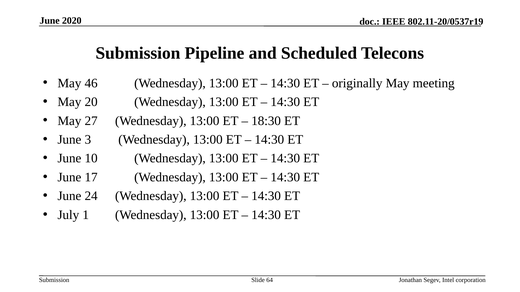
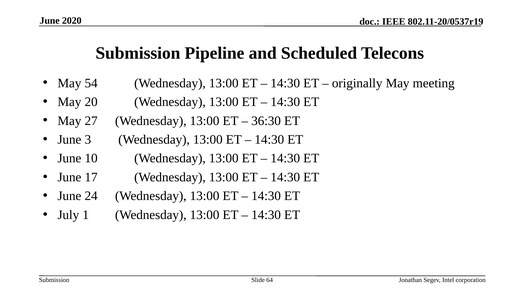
46: 46 -> 54
18:30: 18:30 -> 36:30
